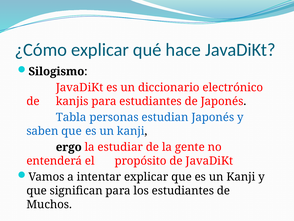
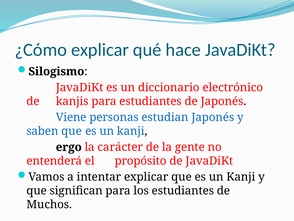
Tabla: Tabla -> Viene
estudiar: estudiar -> carácter
